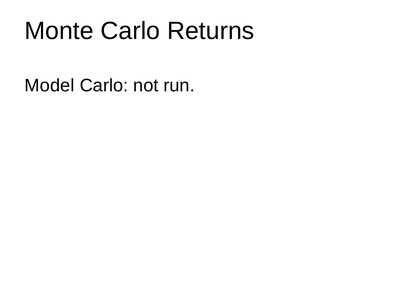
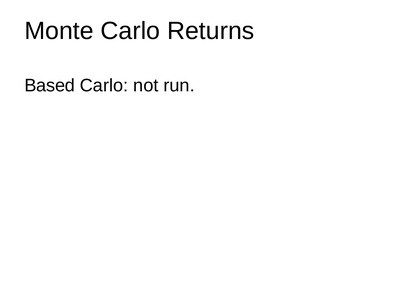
Model: Model -> Based
